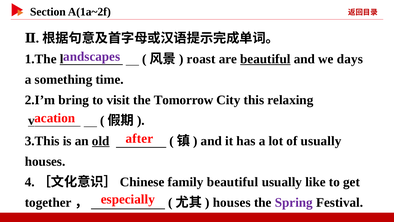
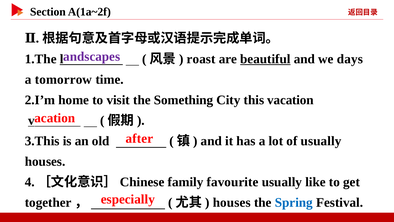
something: something -> tomorrow
bring: bring -> home
Tomorrow: Tomorrow -> Something
relaxing: relaxing -> vacation
old underline: present -> none
family beautiful: beautiful -> favourite
Spring colour: purple -> blue
